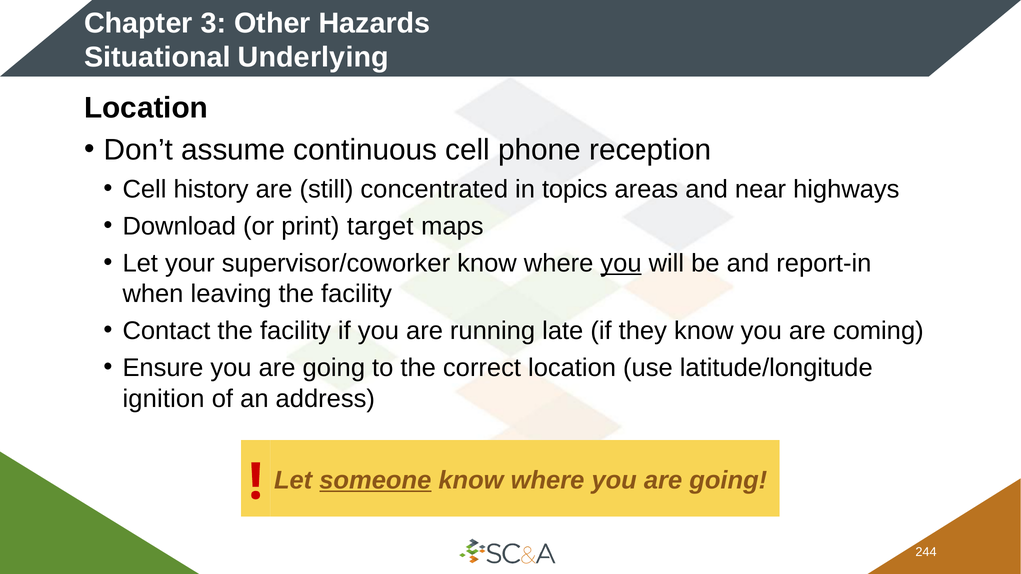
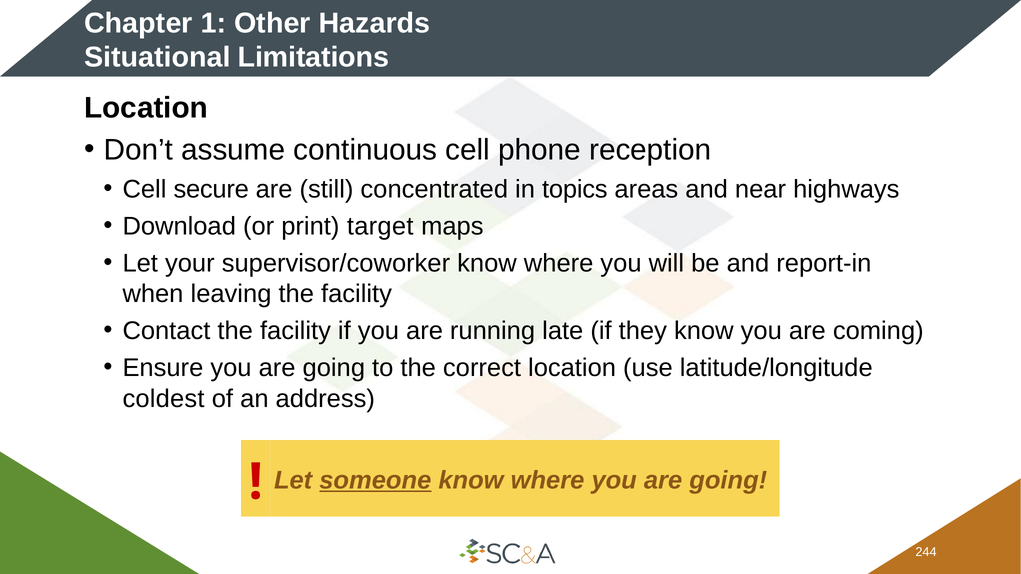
3: 3 -> 1
Underlying: Underlying -> Limitations
history: history -> secure
you at (621, 264) underline: present -> none
ignition: ignition -> coldest
